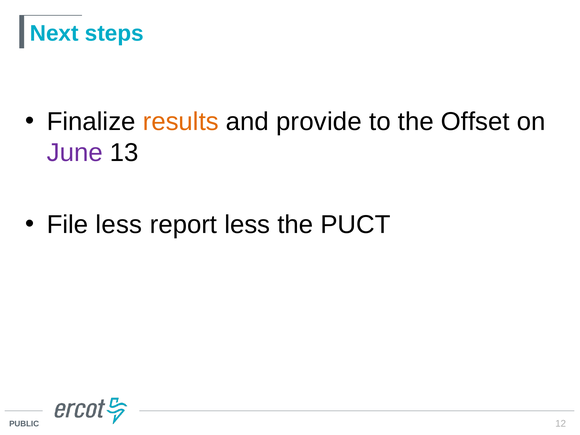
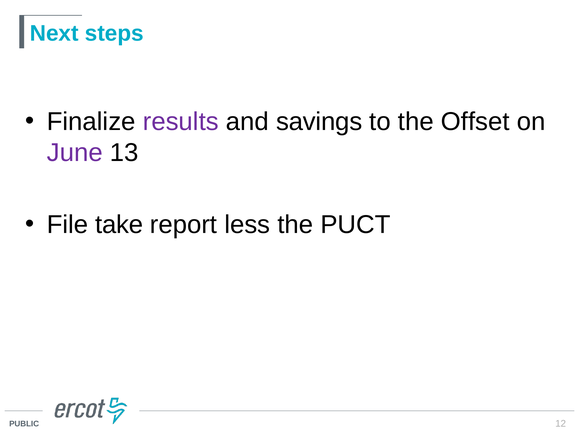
results colour: orange -> purple
provide: provide -> savings
File less: less -> take
